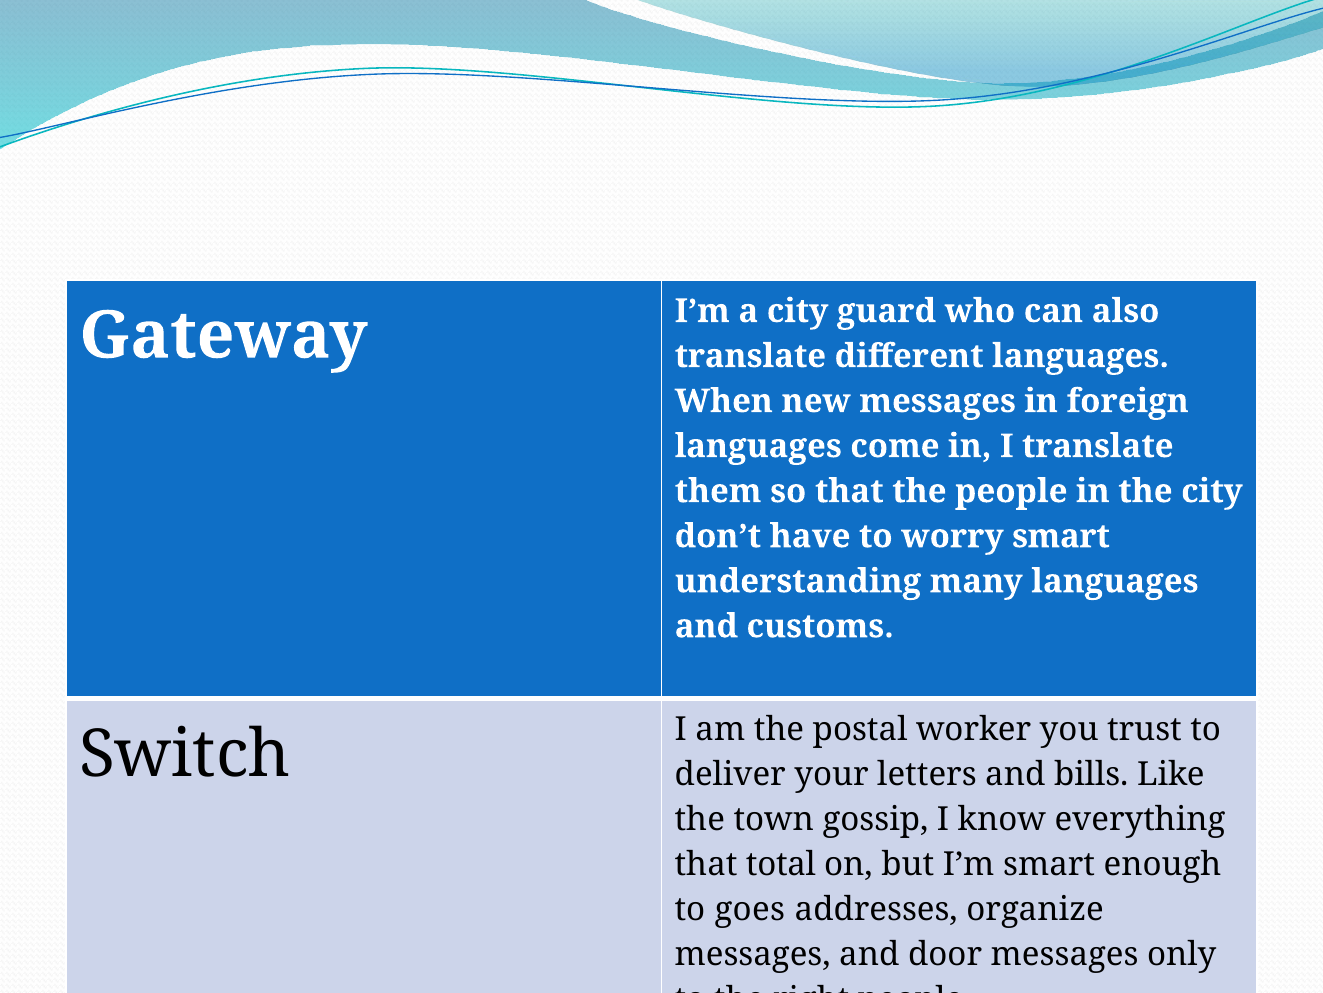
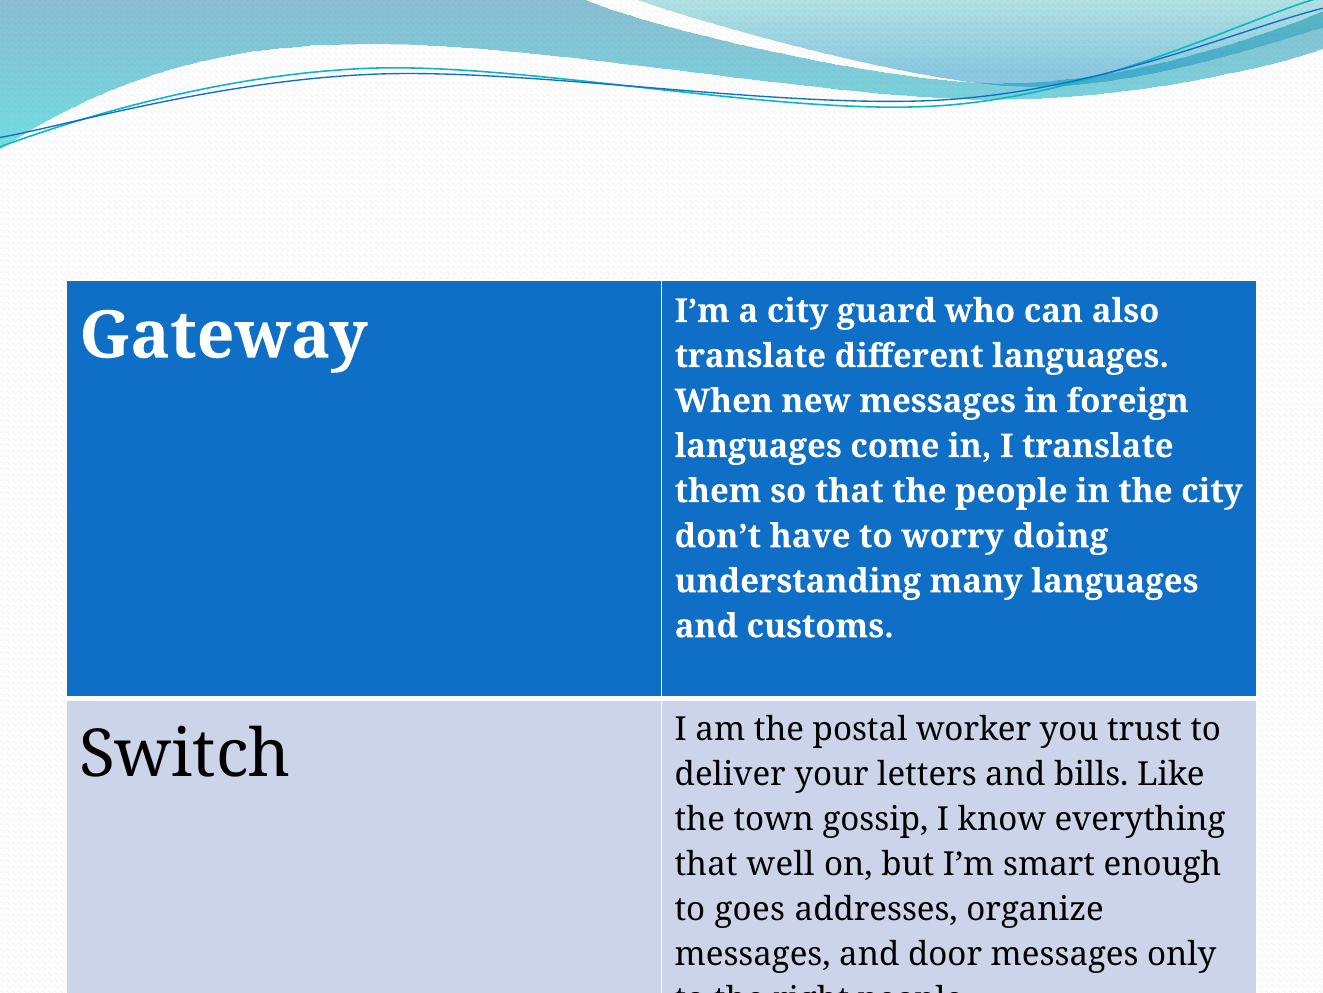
worry smart: smart -> doing
total: total -> well
